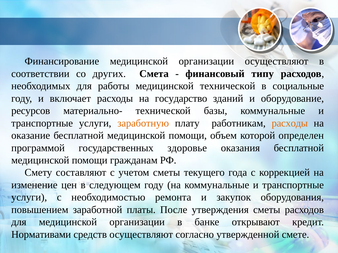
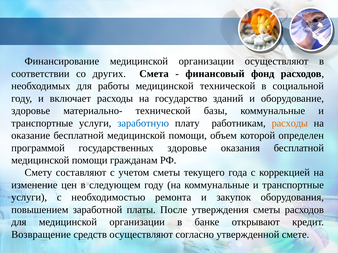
типу: типу -> фонд
социальные: социальные -> социальной
ресурсов at (31, 111): ресурсов -> здоровье
заработную colour: orange -> blue
Нормативами: Нормативами -> Возвращение
